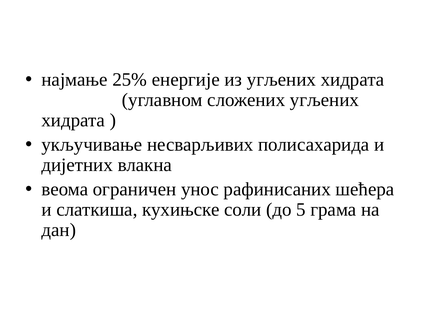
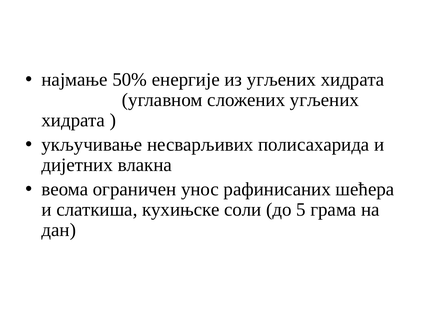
25%: 25% -> 50%
